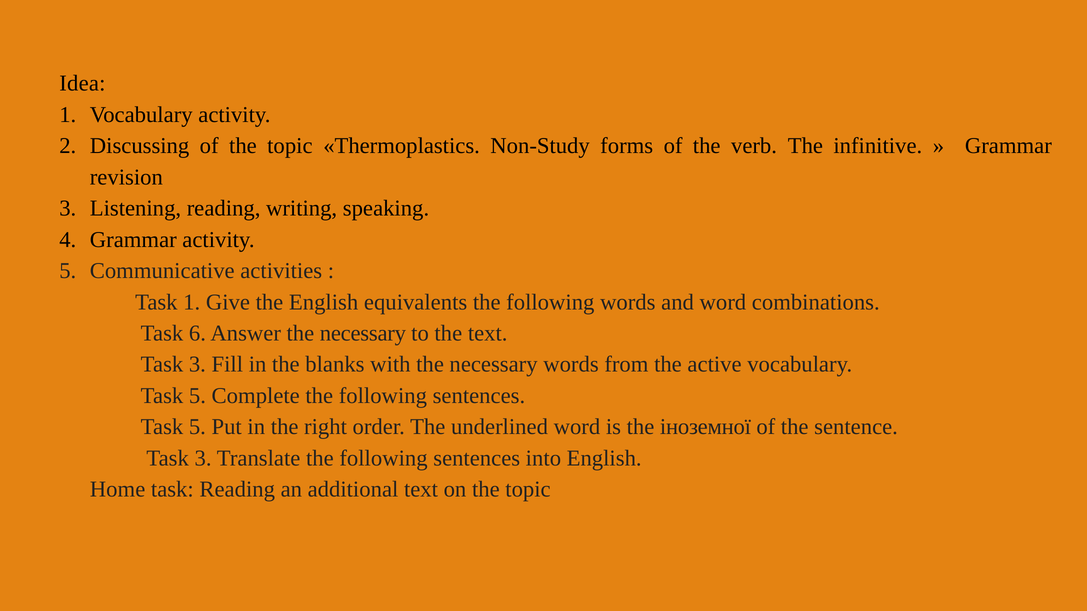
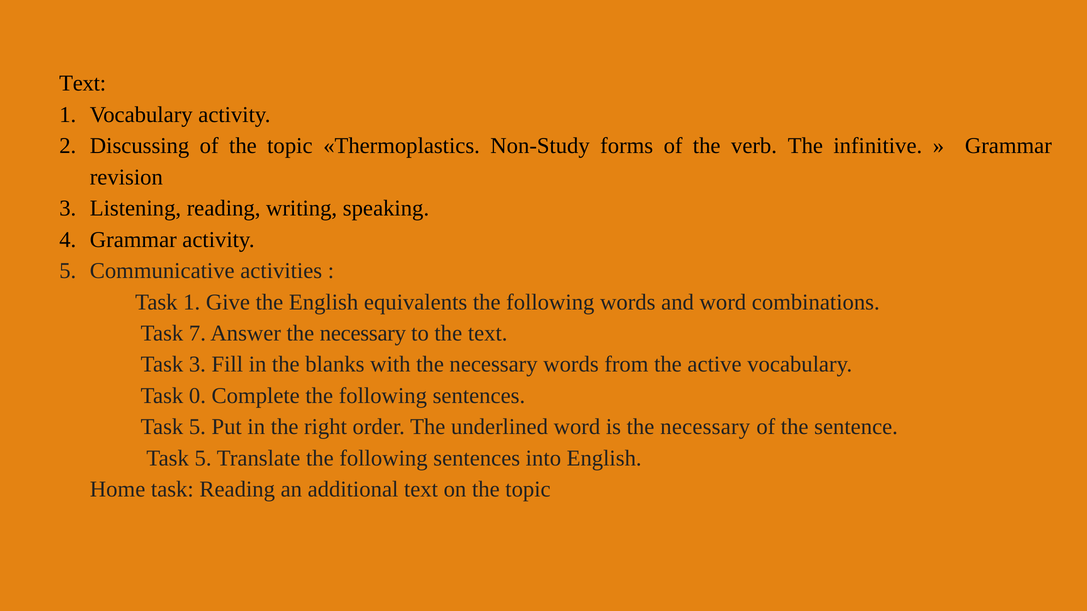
Idea at (82, 83): Idea -> Text
6: 6 -> 7
5 at (197, 396): 5 -> 0
is the іноземної: іноземної -> necessary
3 at (203, 459): 3 -> 5
